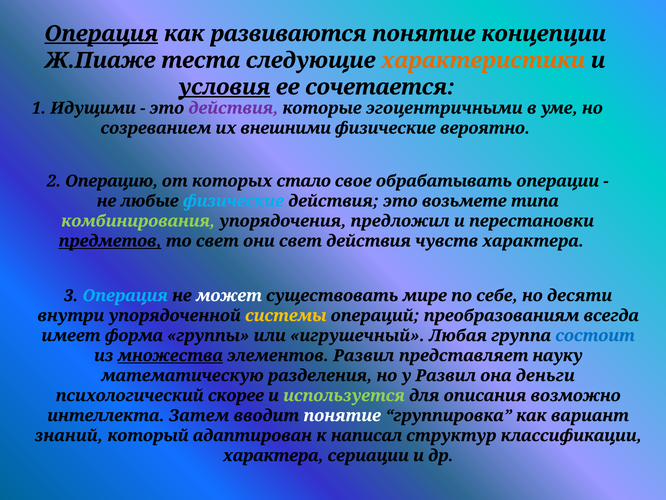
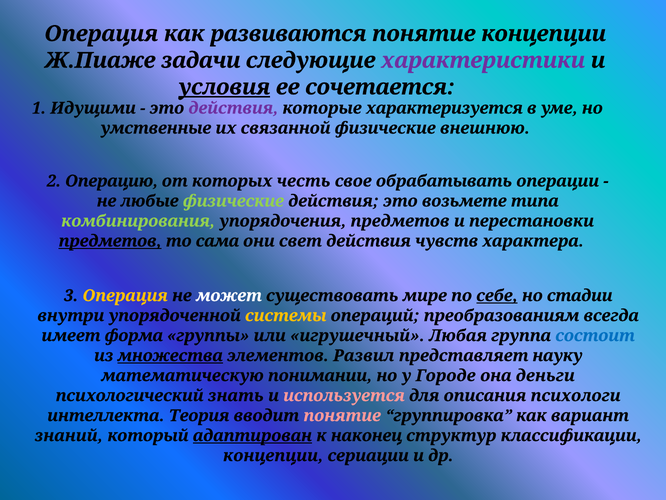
Операция at (101, 34) underline: present -> none
теста: теста -> задачи
характеристики colour: orange -> purple
эгоцентричными: эгоцентричными -> характеризуется
созреванием: созреванием -> умственные
внешними: внешними -> связанной
вероятно: вероятно -> внешнюю
стало: стало -> честь
физические at (233, 201) colour: light blue -> light green
упорядочения предложил: предложил -> предметов
то свет: свет -> сама
Операция at (125, 295) colour: light blue -> yellow
себе underline: none -> present
десяти: десяти -> стадии
разделения: разделения -> понимании
у Развил: Развил -> Городе
скорее: скорее -> знать
используется colour: light green -> pink
возможно: возможно -> психологи
Затем: Затем -> Теория
понятие at (342, 415) colour: white -> pink
адаптирован underline: none -> present
написал: написал -> наконец
характера at (273, 455): характера -> концепции
